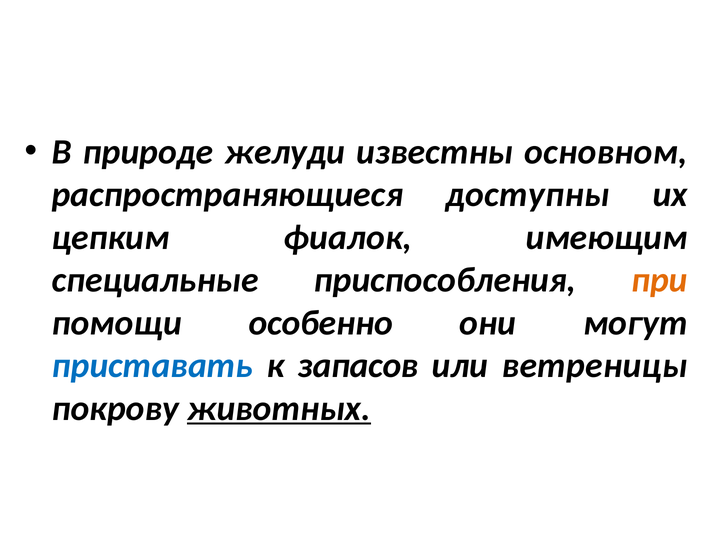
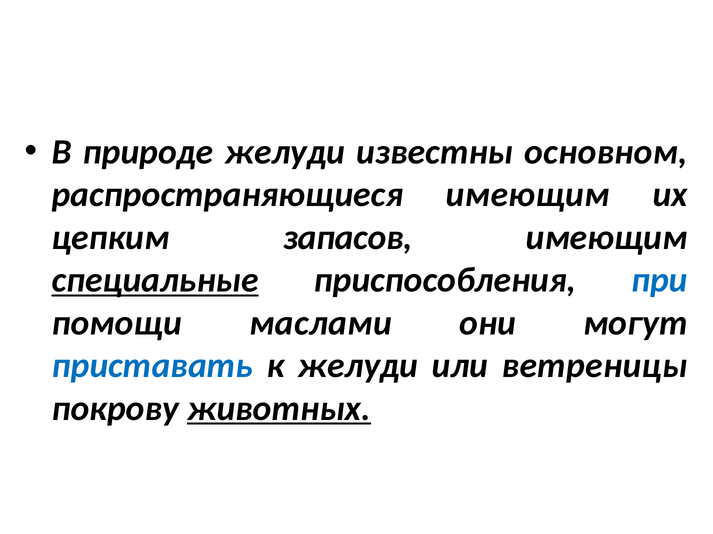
распространяющиеся доступны: доступны -> имеющим
фиалок: фиалок -> запасов
специальные underline: none -> present
при colour: orange -> blue
особенно: особенно -> маслами
к запасов: запасов -> желуди
